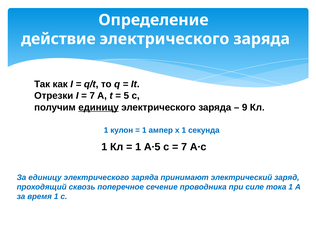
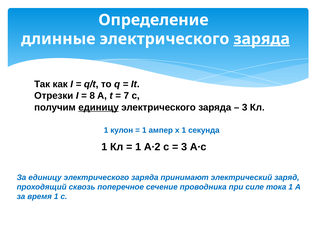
действие: действие -> длинные
заряда at (262, 39) underline: none -> present
7 at (92, 96): 7 -> 8
5: 5 -> 7
9 at (245, 107): 9 -> 3
А∙5: А∙5 -> А∙2
7 at (184, 147): 7 -> 3
